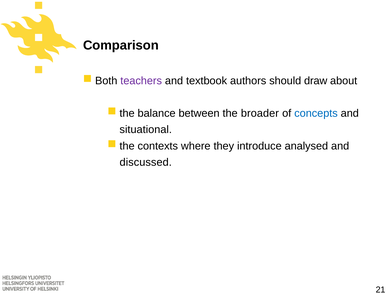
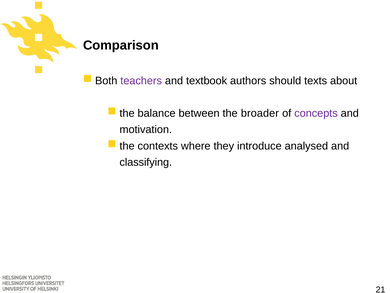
draw: draw -> texts
concepts colour: blue -> purple
situational: situational -> motivation
discussed: discussed -> classifying
